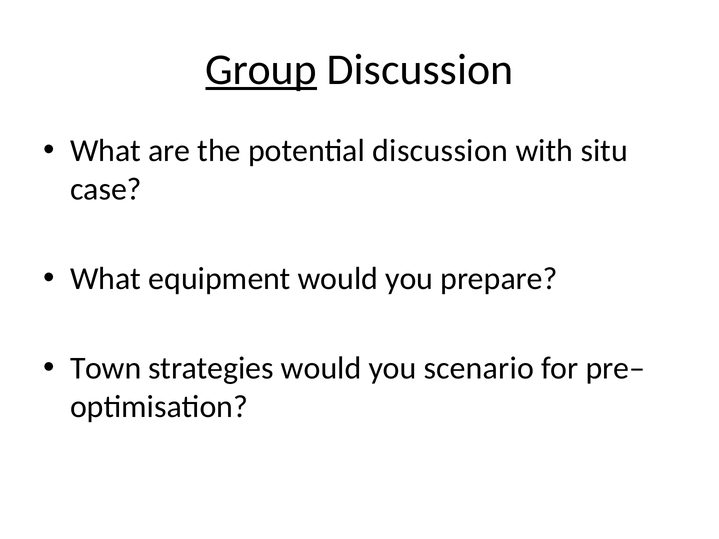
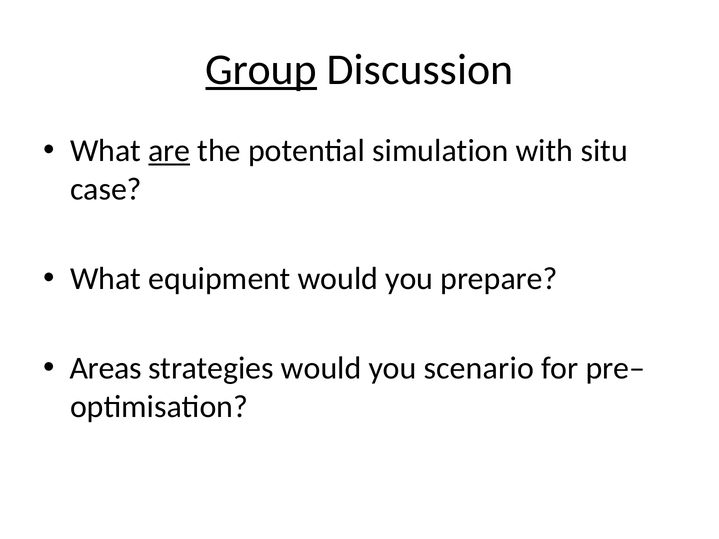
are underline: none -> present
potential discussion: discussion -> simulation
Town: Town -> Areas
